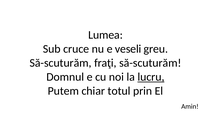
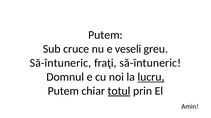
Lumea at (106, 35): Lumea -> Putem
Să-scuturăm at (61, 63): Să-scuturăm -> Să-întuneric
fraţi să-scuturăm: să-scuturăm -> să-întuneric
totul underline: none -> present
